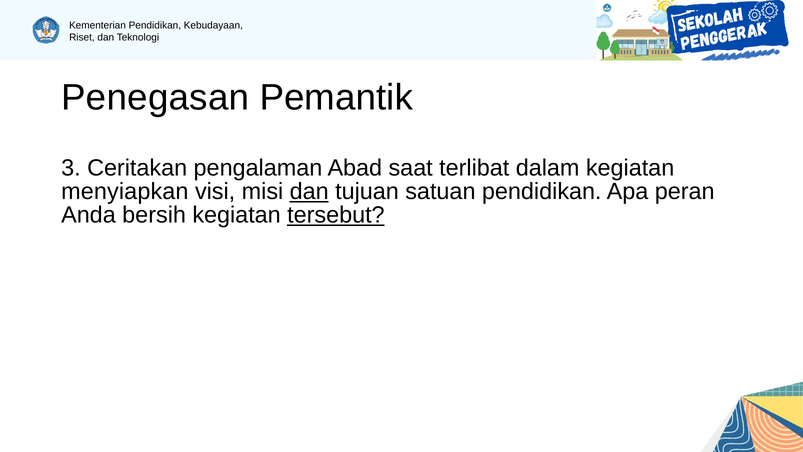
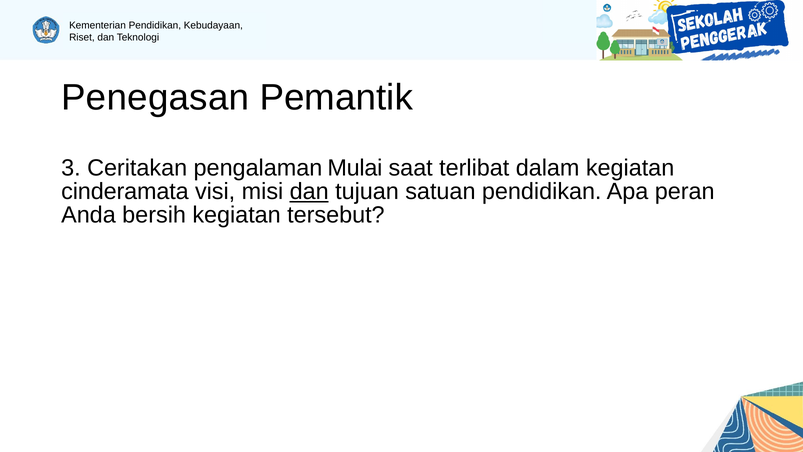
Abad: Abad -> Mulai
menyiapkan: menyiapkan -> cinderamata
tersebut underline: present -> none
